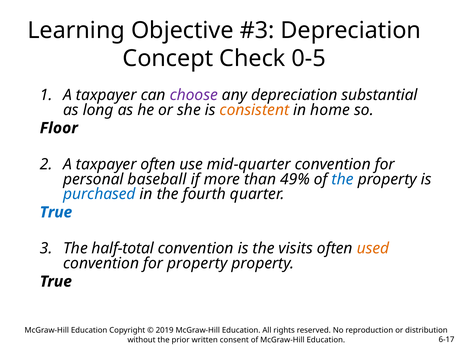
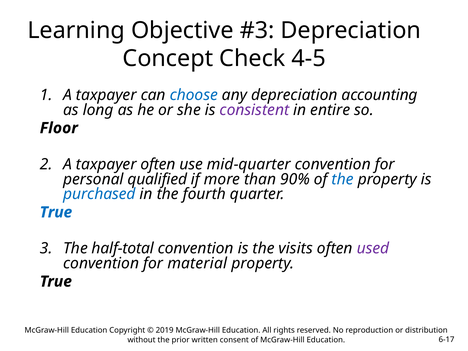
0-5: 0-5 -> 4-5
choose colour: purple -> blue
substantial: substantial -> accounting
consistent colour: orange -> purple
home: home -> entire
baseball: baseball -> qualified
49%: 49% -> 90%
used colour: orange -> purple
for property: property -> material
